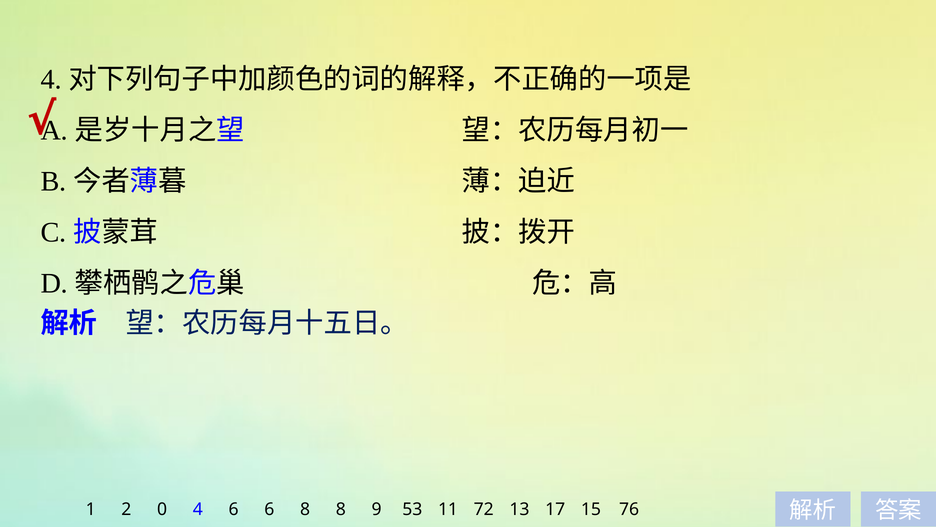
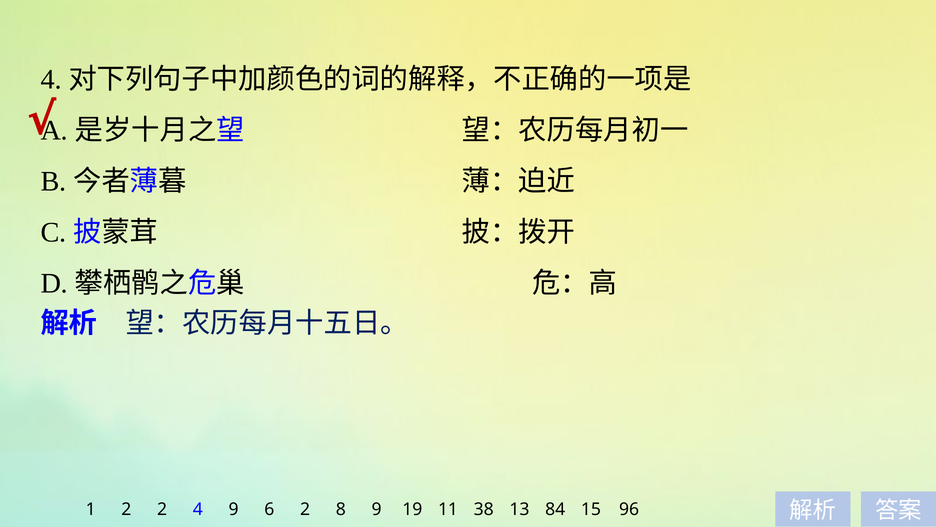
2 0: 0 -> 2
4 6: 6 -> 9
6 8: 8 -> 2
53: 53 -> 19
72: 72 -> 38
17: 17 -> 84
76: 76 -> 96
